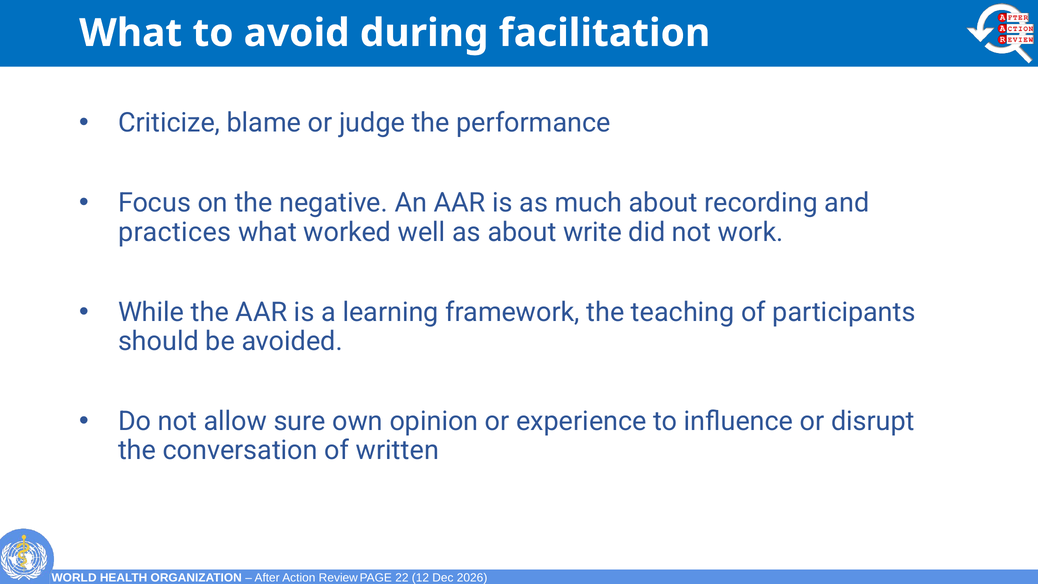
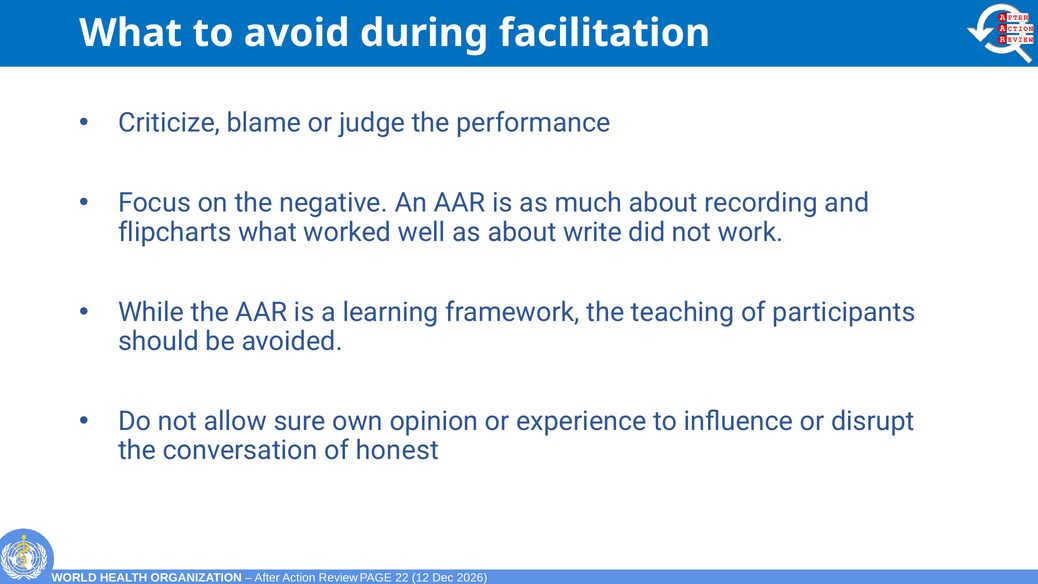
practices: practices -> flipcharts
written: written -> honest
